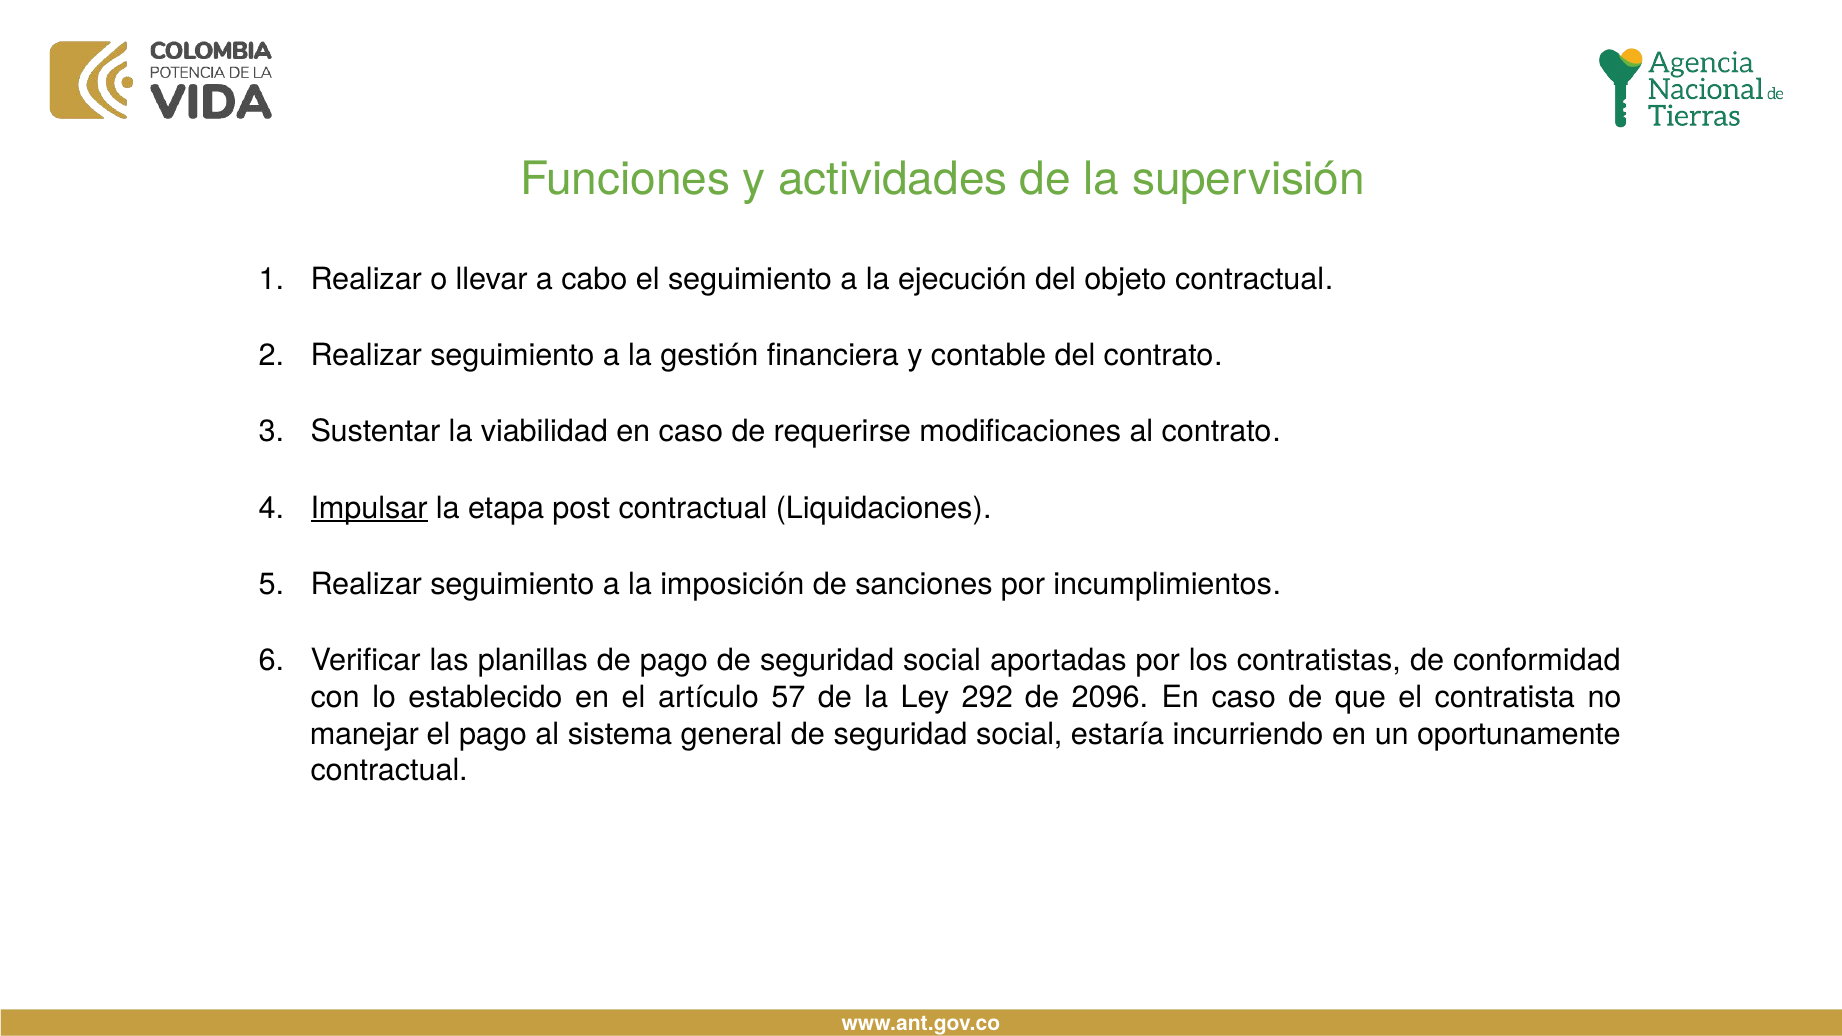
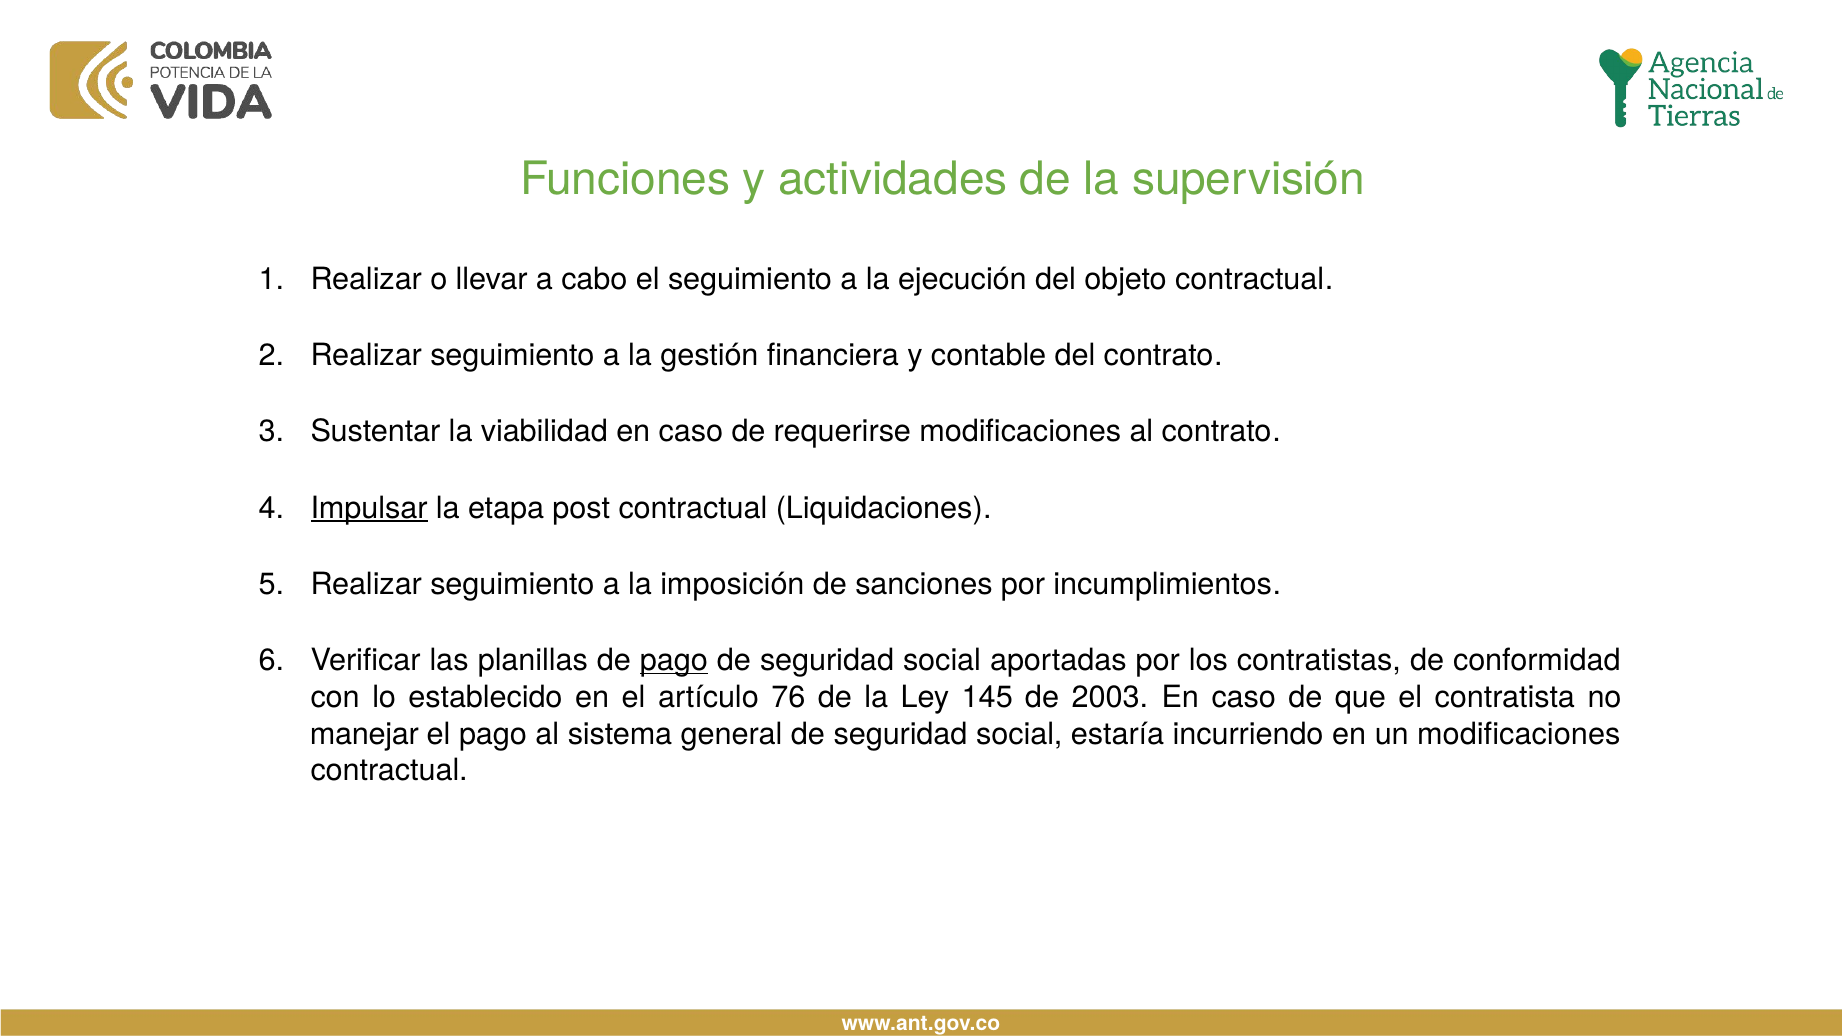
pago at (674, 660) underline: none -> present
57: 57 -> 76
292: 292 -> 145
2096: 2096 -> 2003
un oportunamente: oportunamente -> modificaciones
